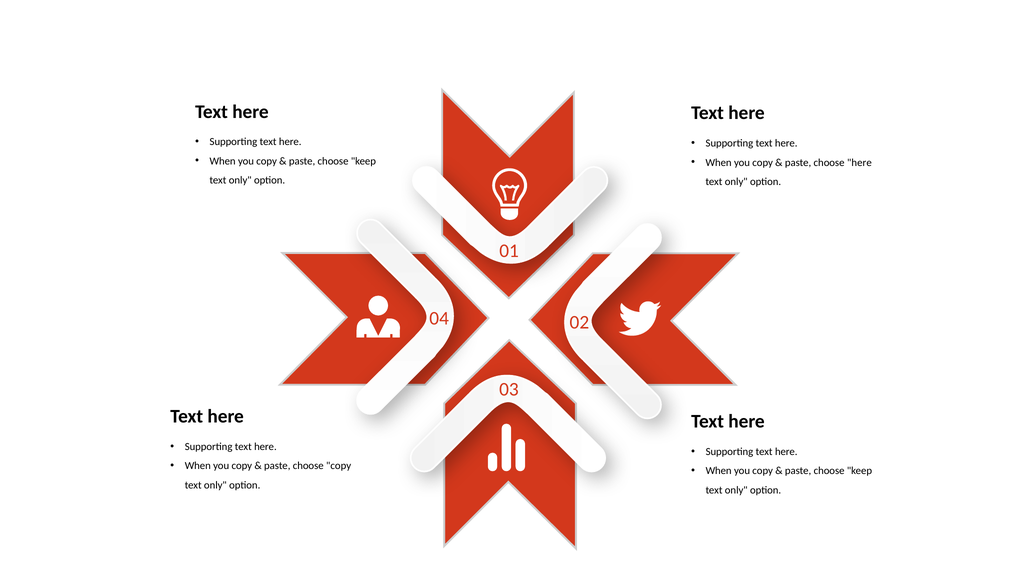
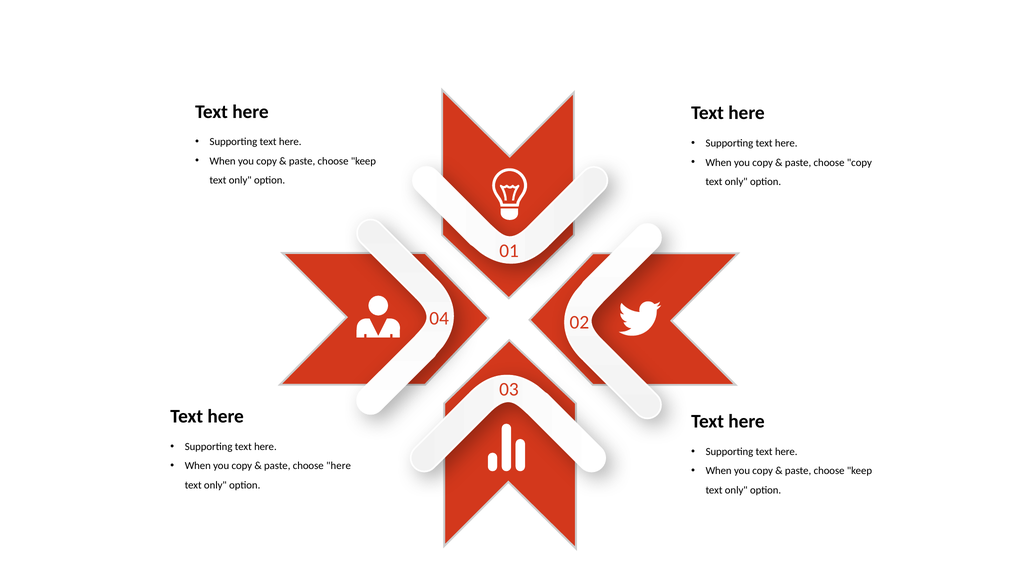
choose here: here -> copy
choose copy: copy -> here
